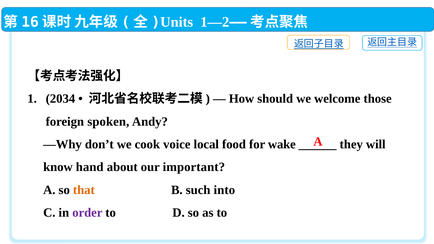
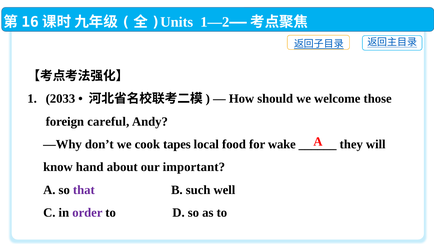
2034: 2034 -> 2033
spoken: spoken -> careful
voice: voice -> tapes
that colour: orange -> purple
into: into -> well
